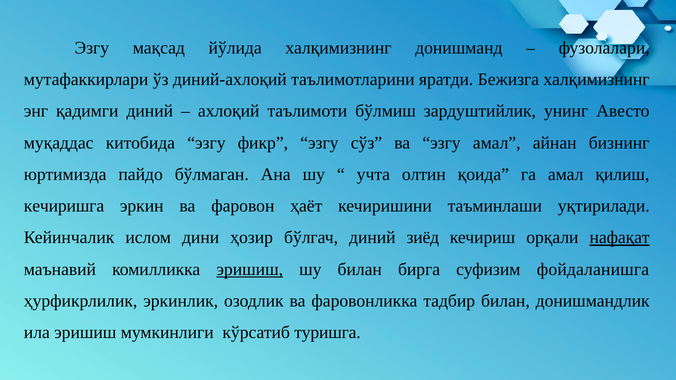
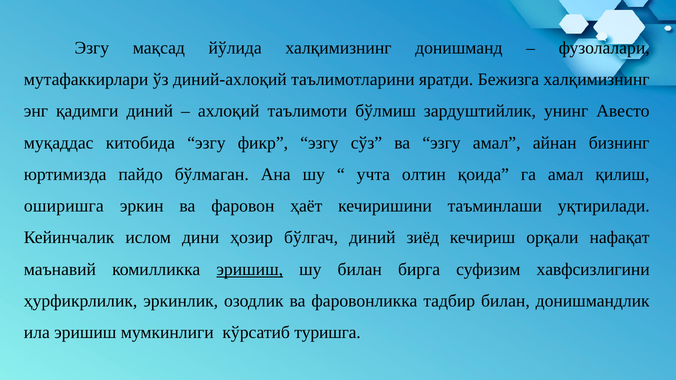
кечиришга: кечиришга -> оширишга
нафақат underline: present -> none
фойдаланишга: фойдаланишга -> хавфсизлигини
